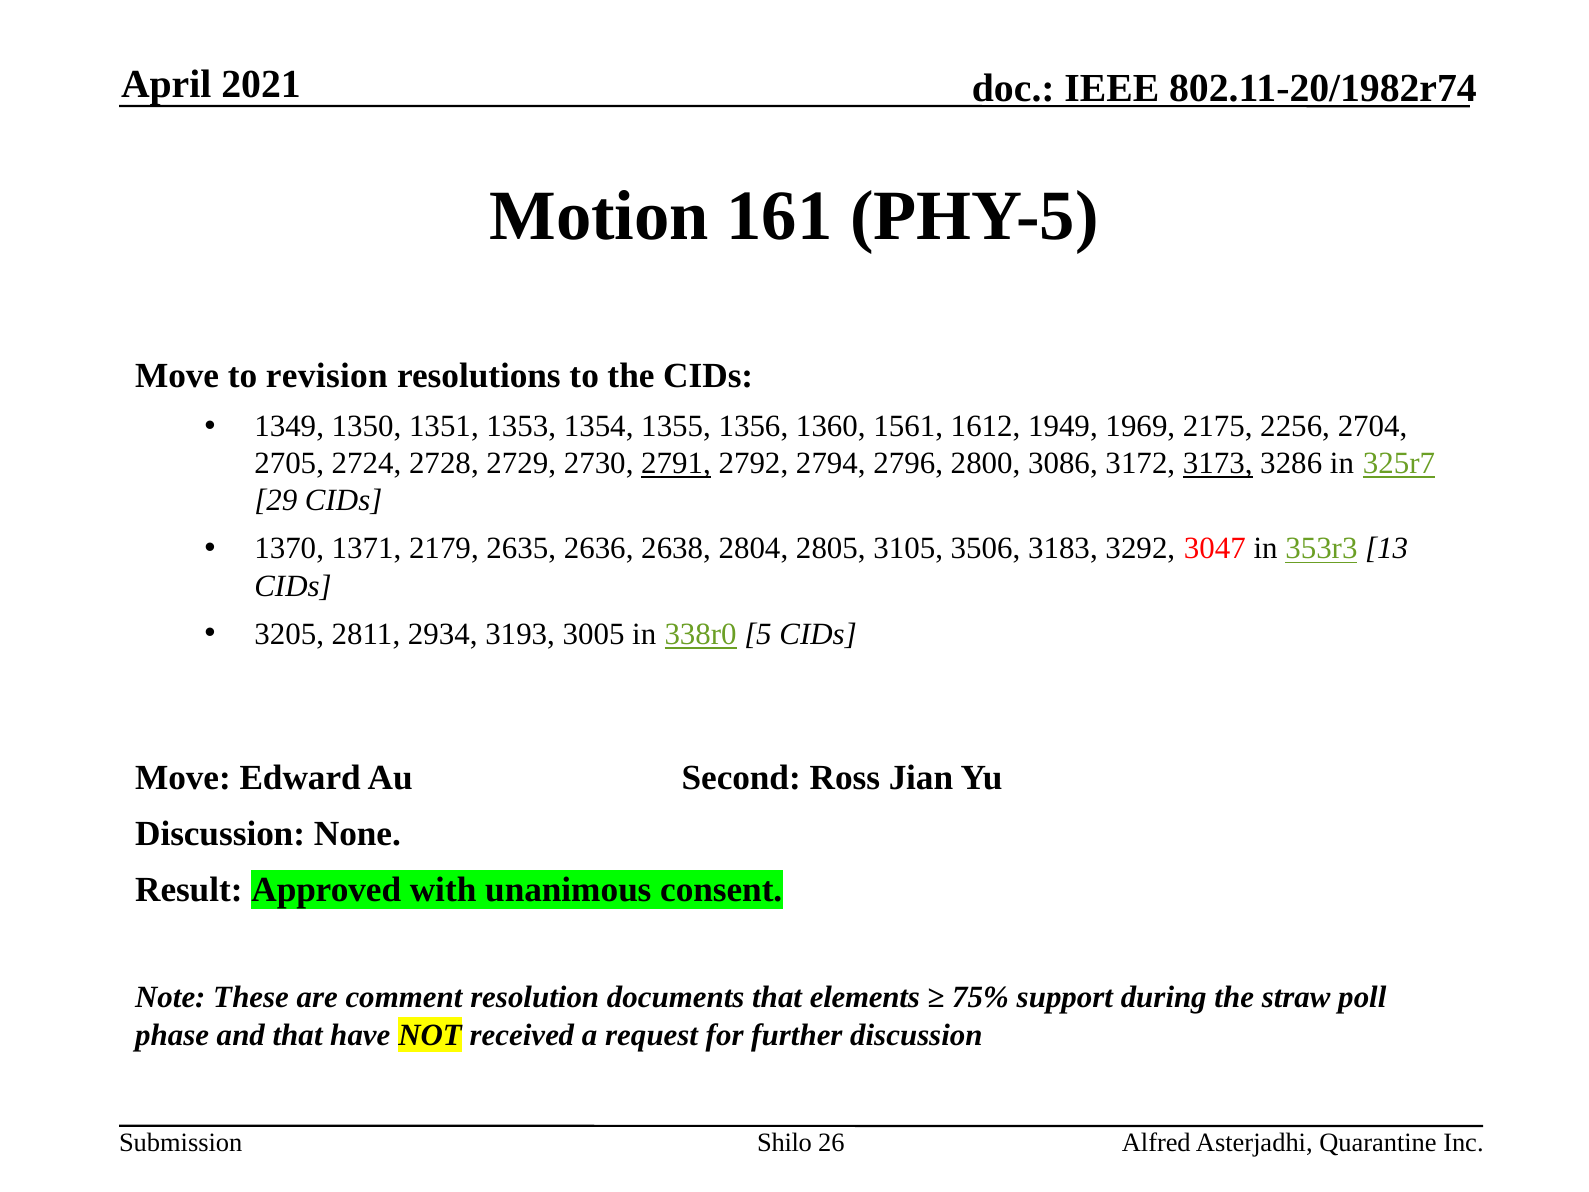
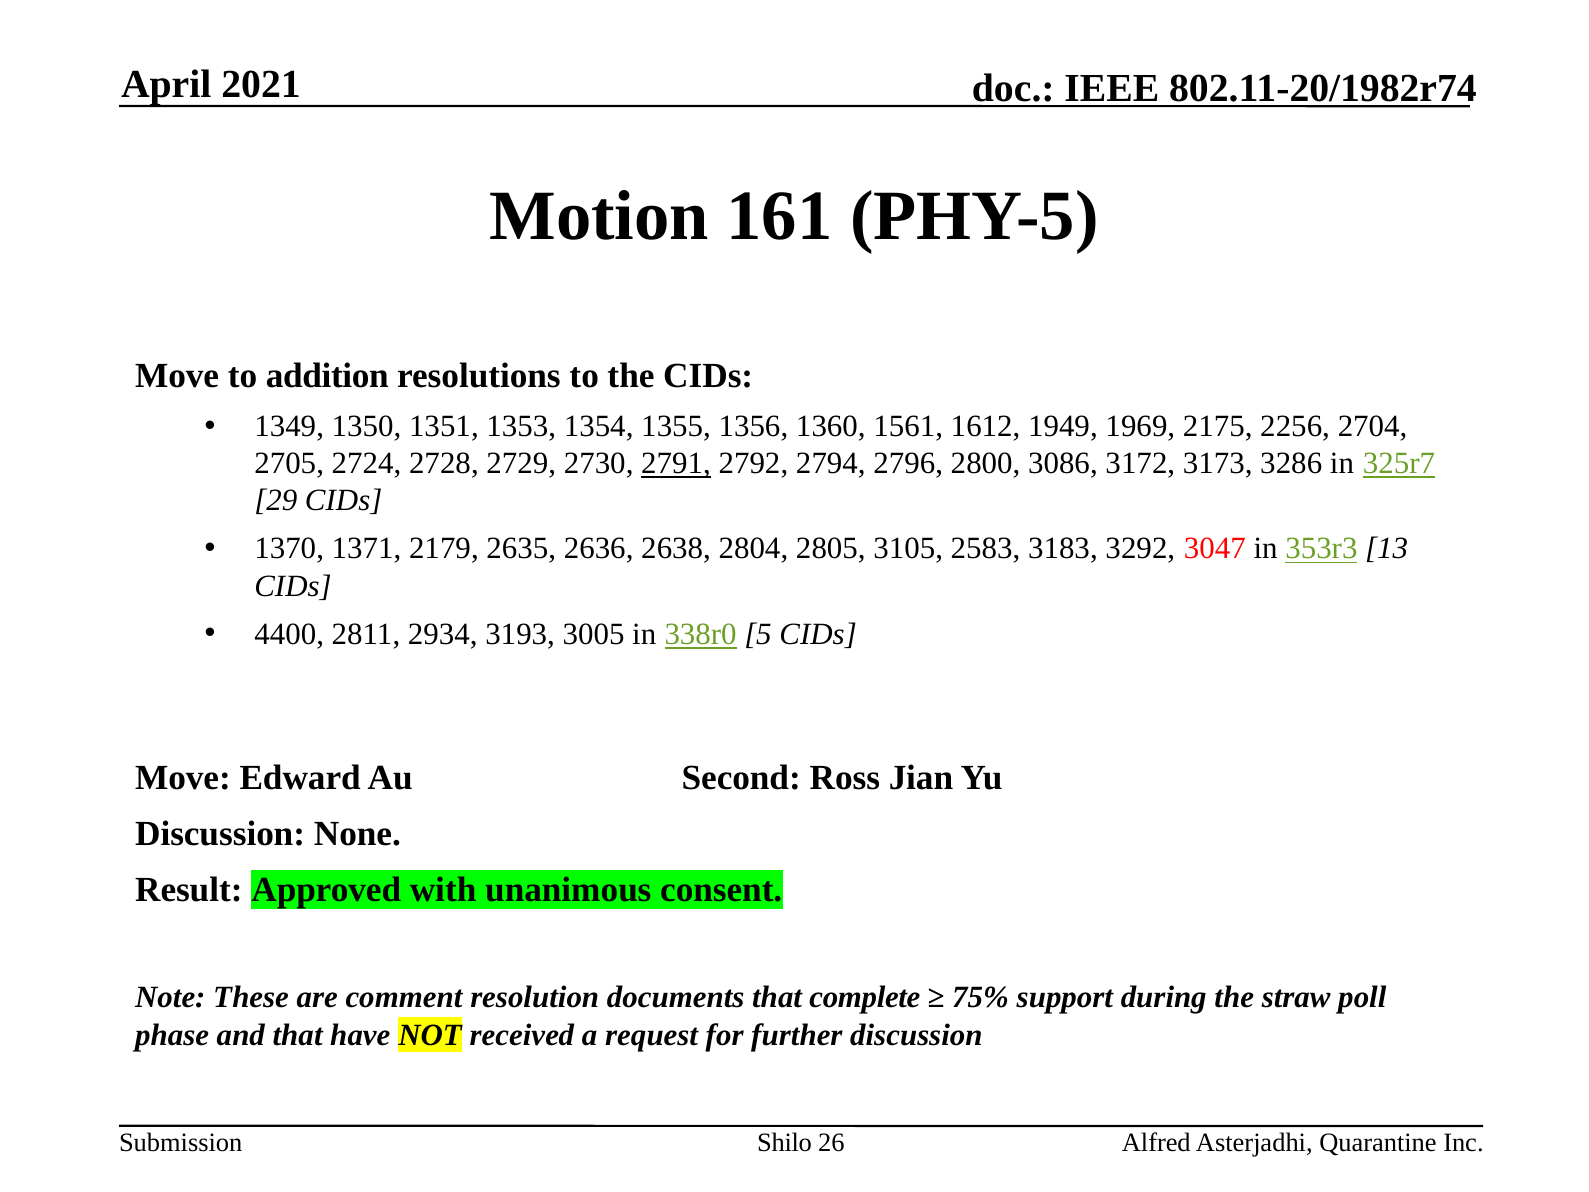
revision: revision -> addition
3173 underline: present -> none
3506: 3506 -> 2583
3205: 3205 -> 4400
elements: elements -> complete
